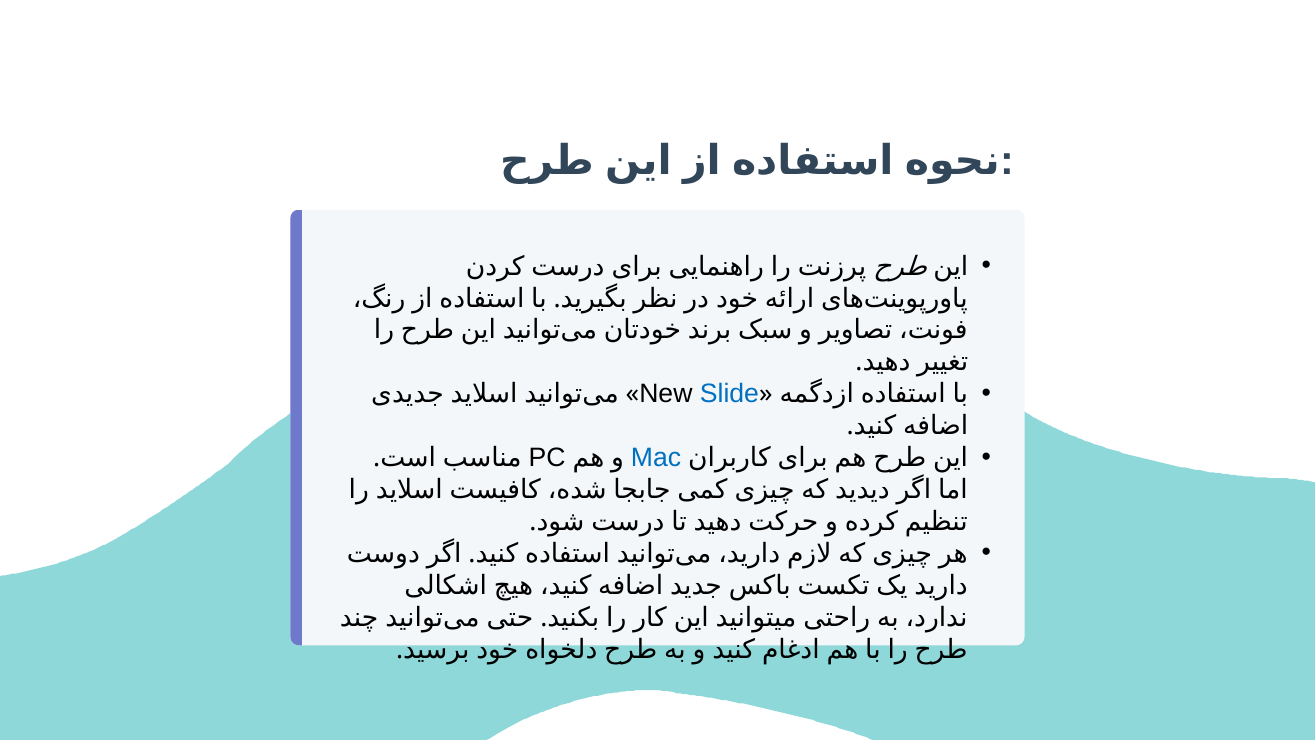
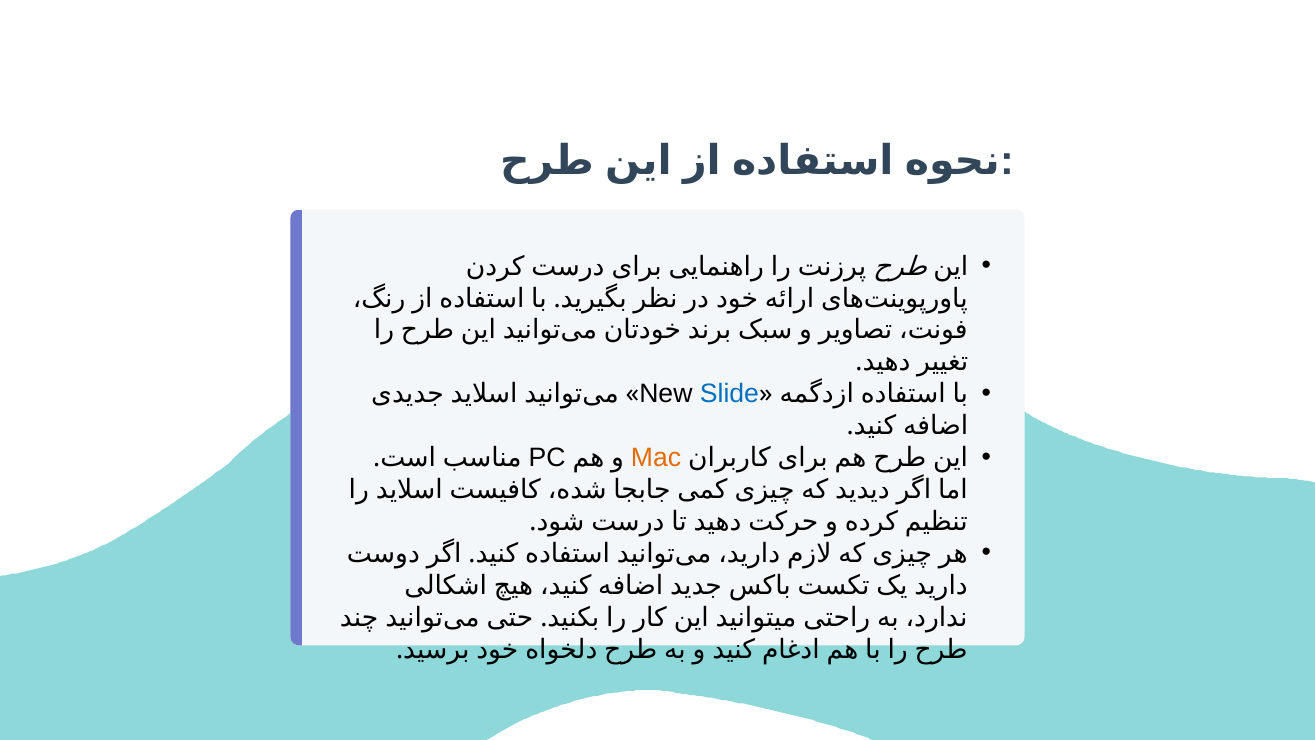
Mac colour: blue -> orange
